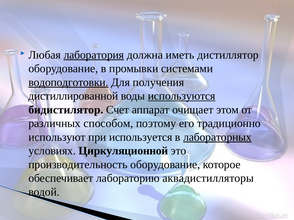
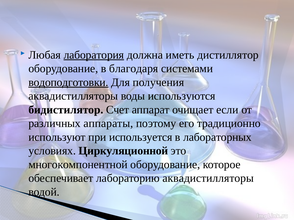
промывки: промывки -> благодаря
дистиллированной at (73, 96): дистиллированной -> аквадистилляторы
используются underline: present -> none
этом: этом -> если
способом: способом -> аппараты
лабораторных underline: present -> none
производительность: производительность -> многокомпонентной
